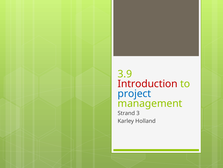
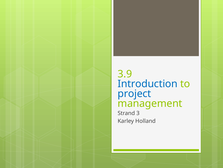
Introduction colour: red -> blue
